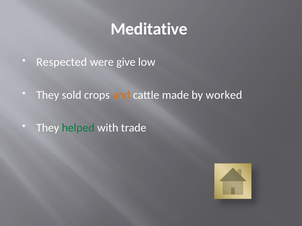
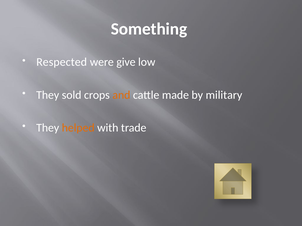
Meditative: Meditative -> Something
worked: worked -> military
helped colour: green -> orange
